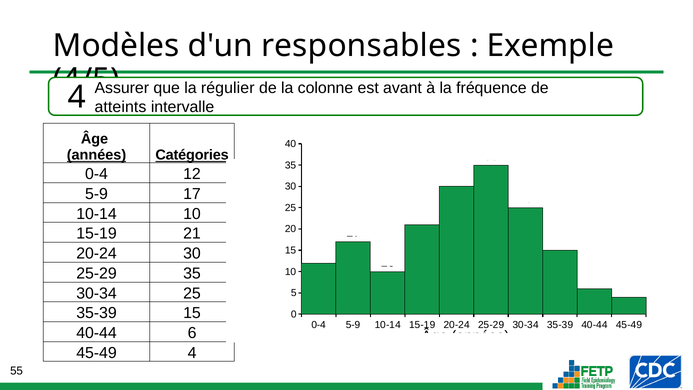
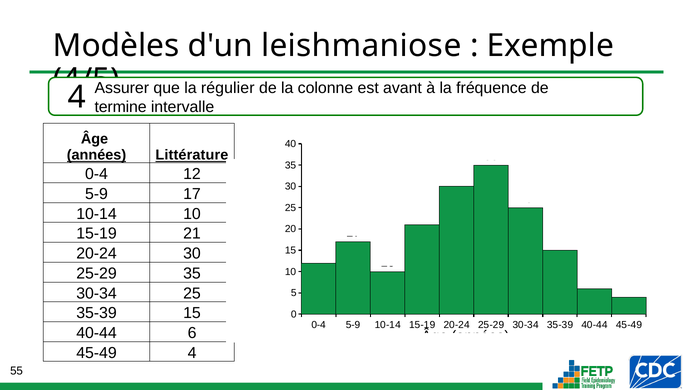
responsables: responsables -> leishmaniose
atteints: atteints -> termine
Catégories: Catégories -> Littérature
